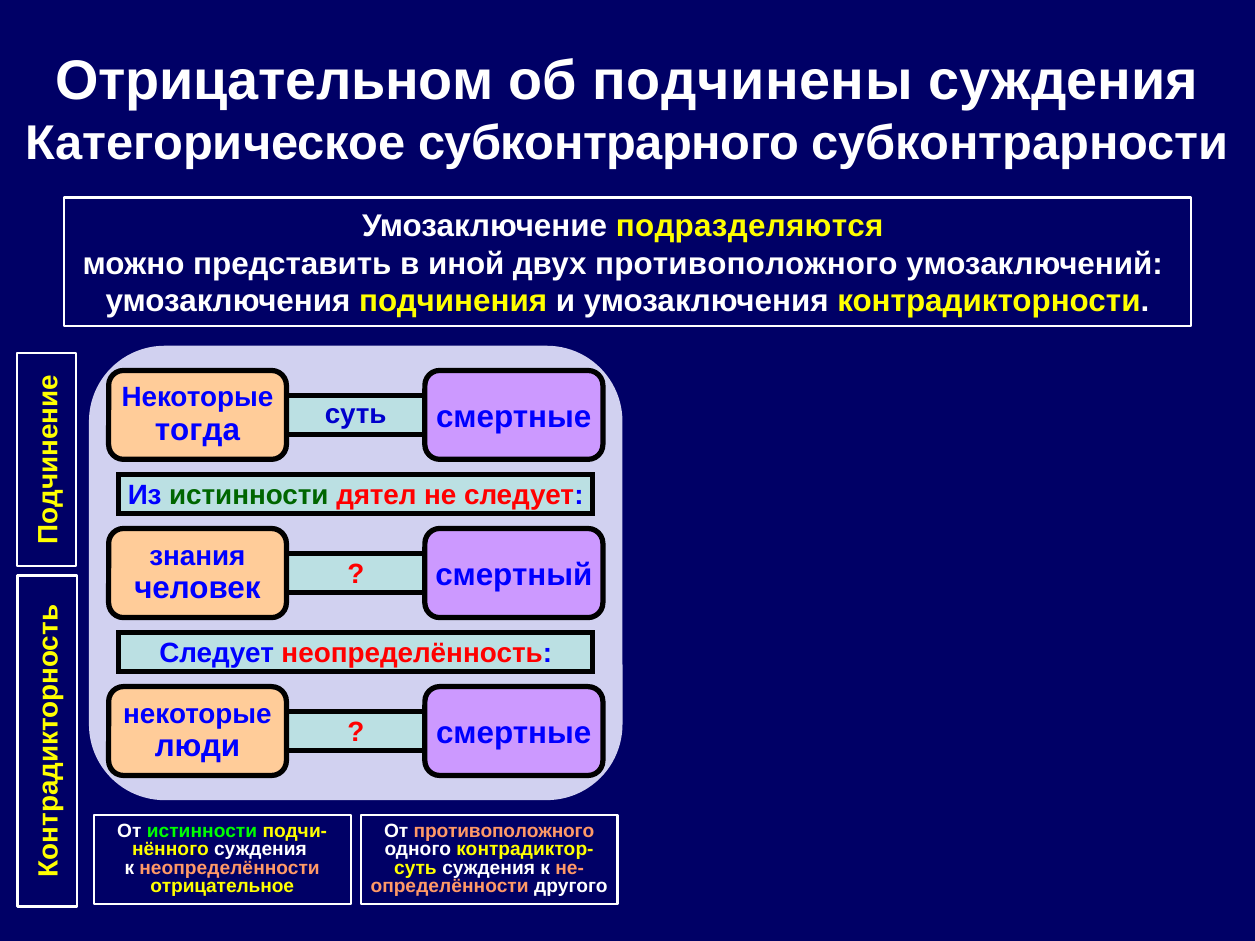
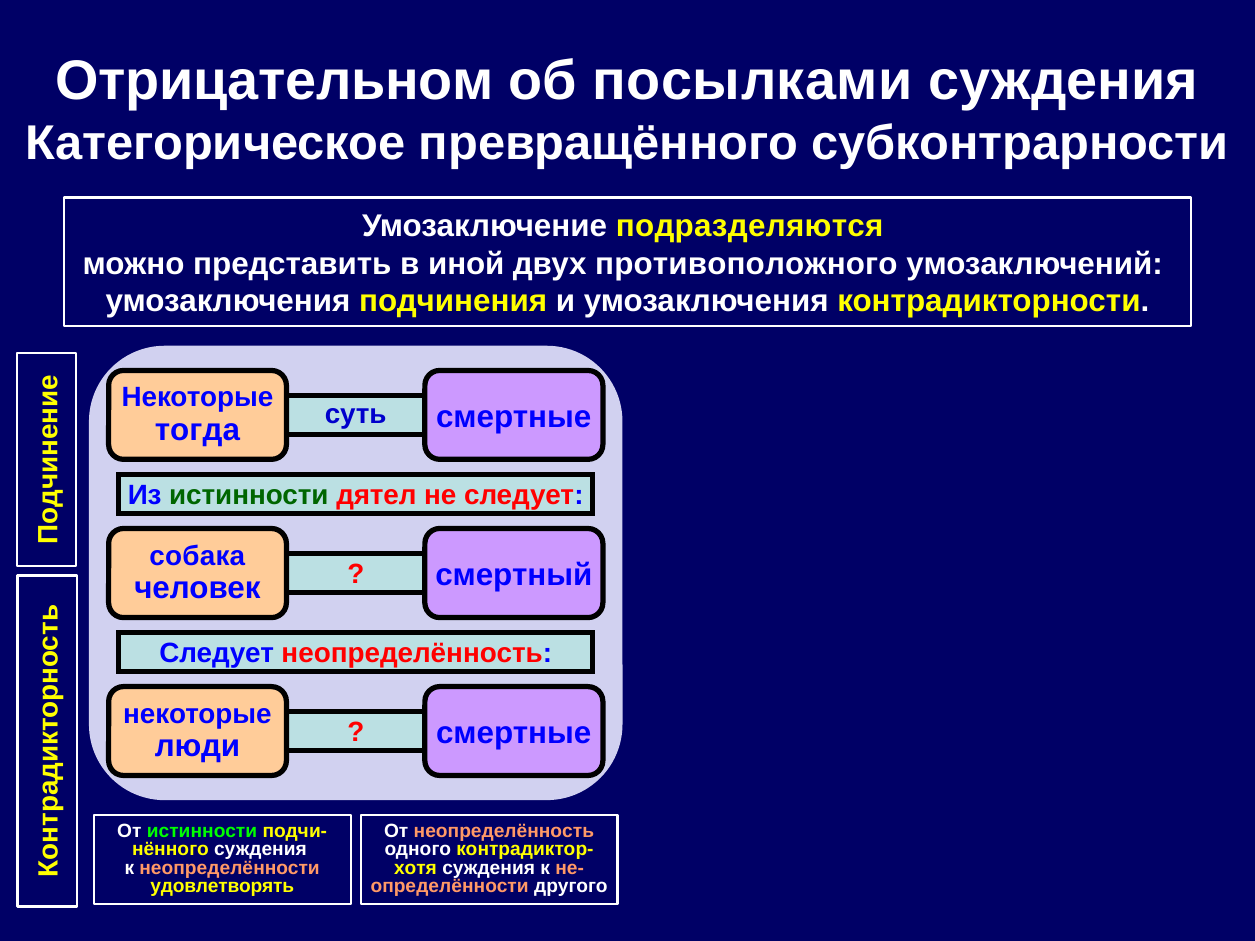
подчинены: подчинены -> посылками
субконтрарного: субконтрарного -> превращённого
знания: знания -> собака
От противоположного: противоположного -> неопределённость
суть at (415, 868): суть -> хотя
отрицательное: отрицательное -> удовлетворять
